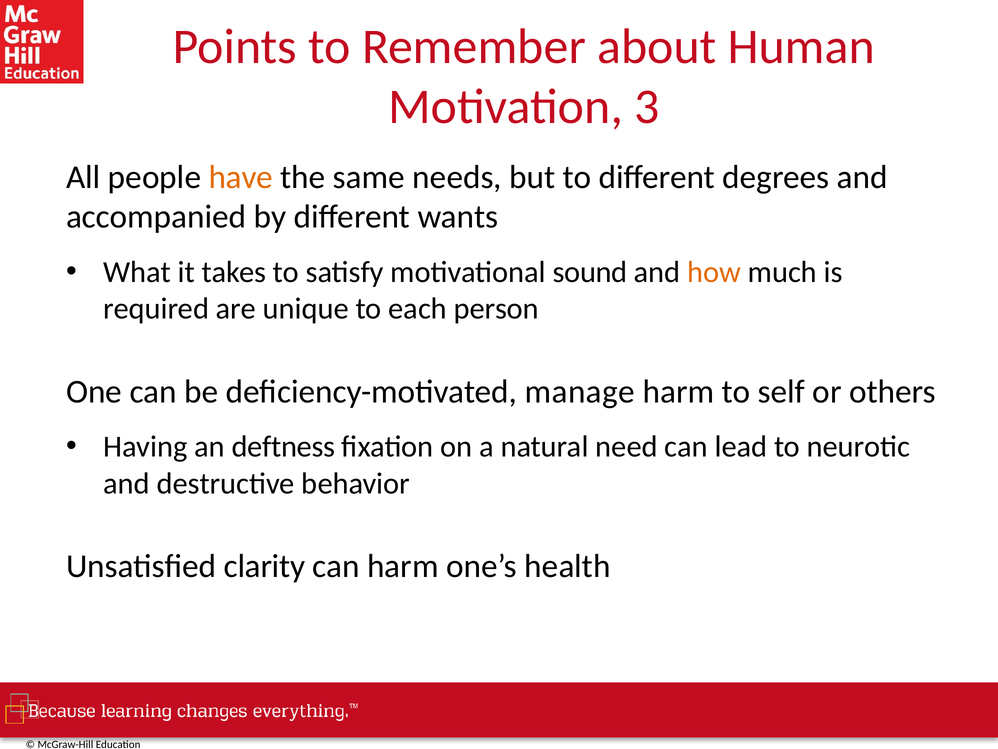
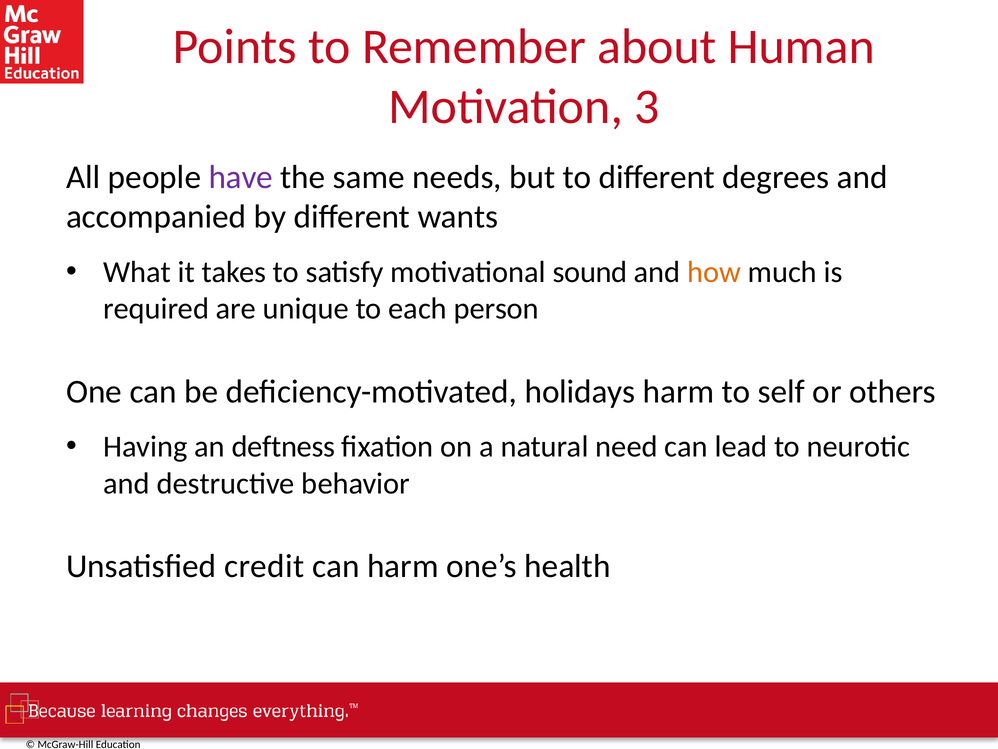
have colour: orange -> purple
manage: manage -> holidays
clarity: clarity -> credit
